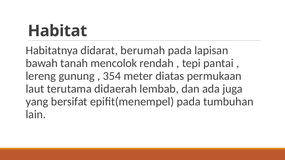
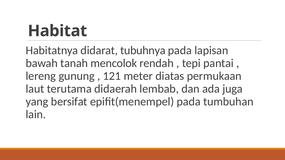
berumah: berumah -> tubuhnya
354: 354 -> 121
